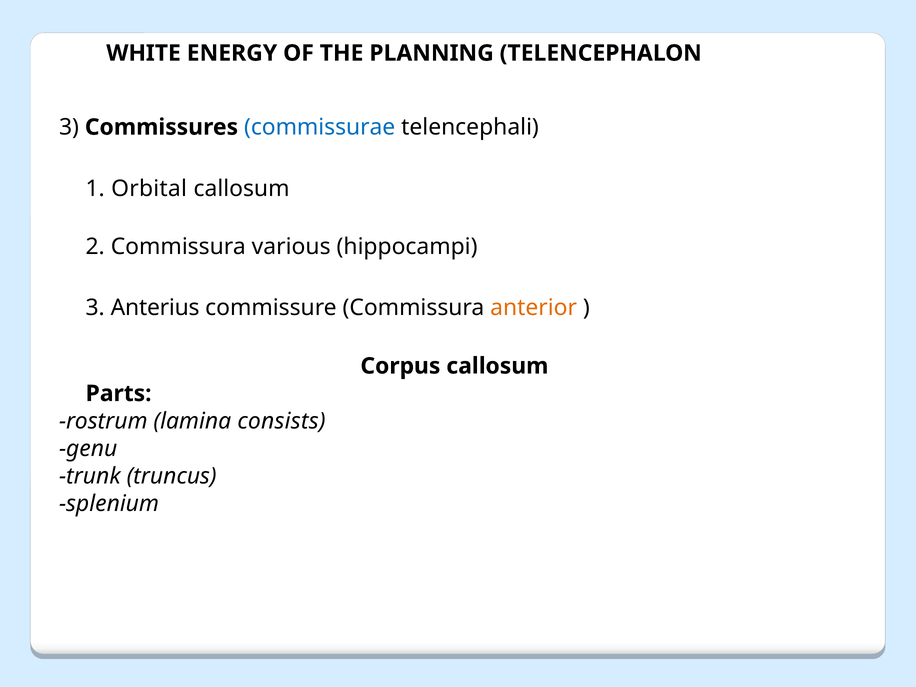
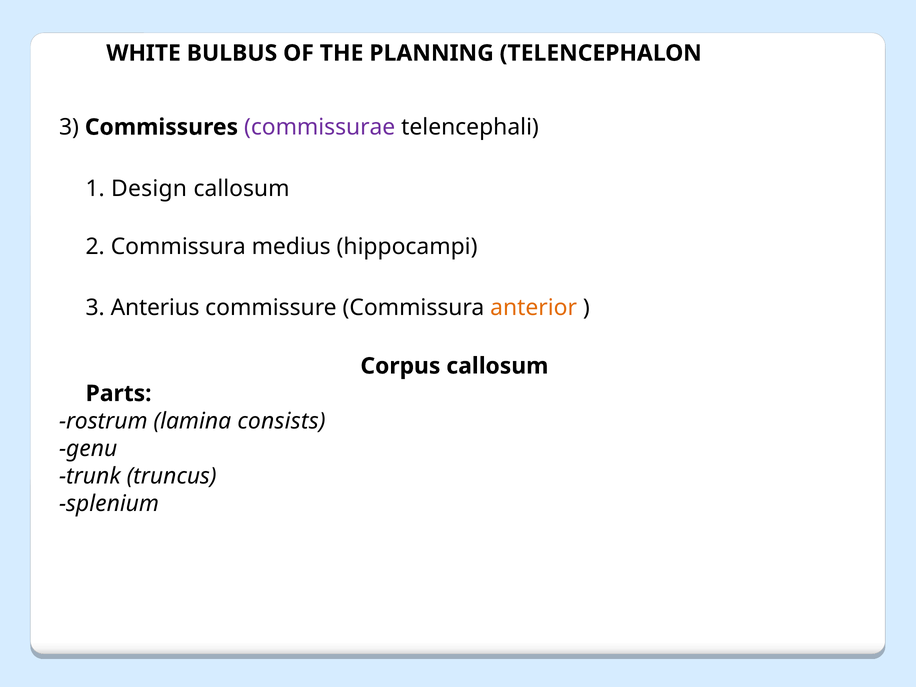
ENERGY: ENERGY -> BULBUS
commissurae colour: blue -> purple
Orbital: Orbital -> Design
various: various -> medius
